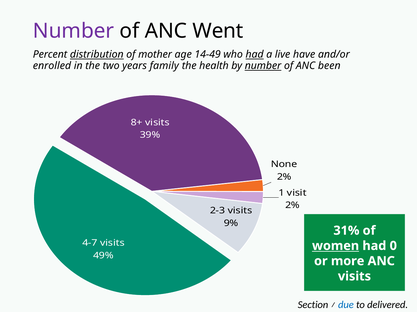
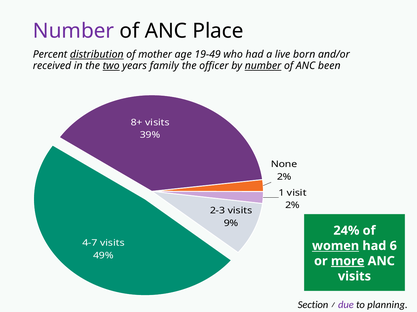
Went: Went -> Place
14-49: 14-49 -> 19-49
had at (255, 55) underline: present -> none
have: have -> born
enrolled: enrolled -> received
two underline: none -> present
health: health -> officer
31%: 31% -> 24%
0: 0 -> 6
more underline: none -> present
due colour: blue -> purple
delivered: delivered -> planning
